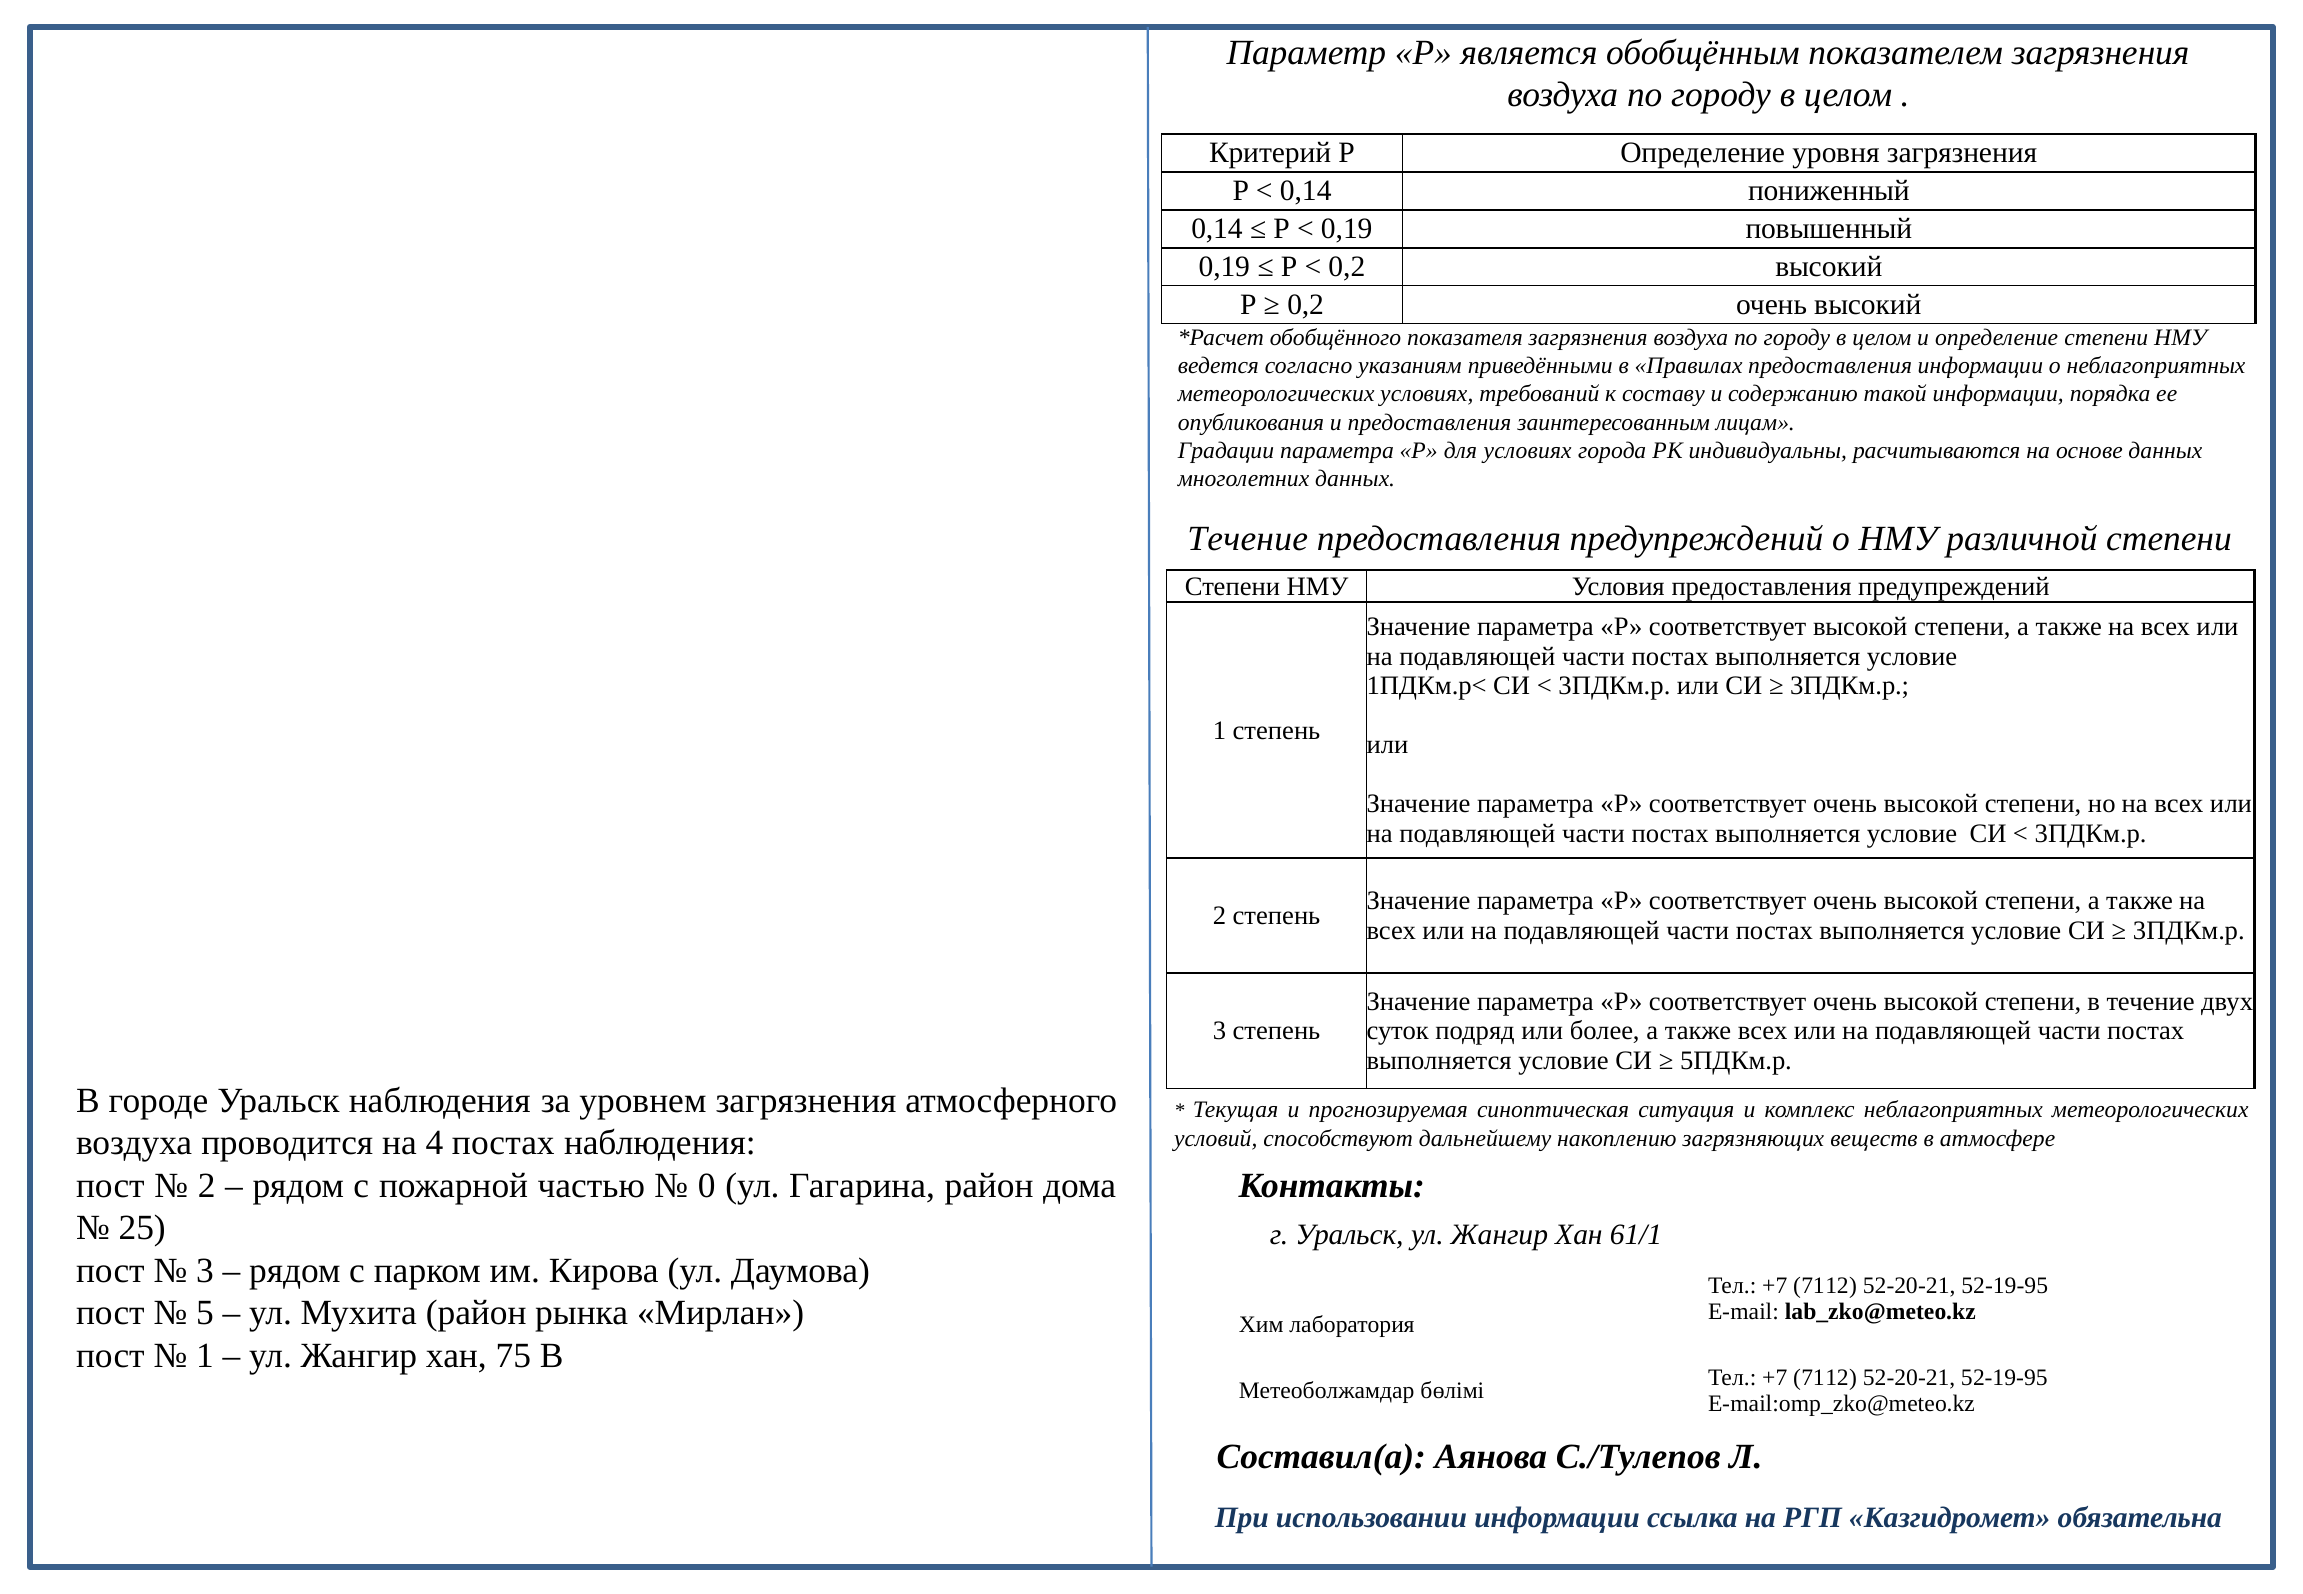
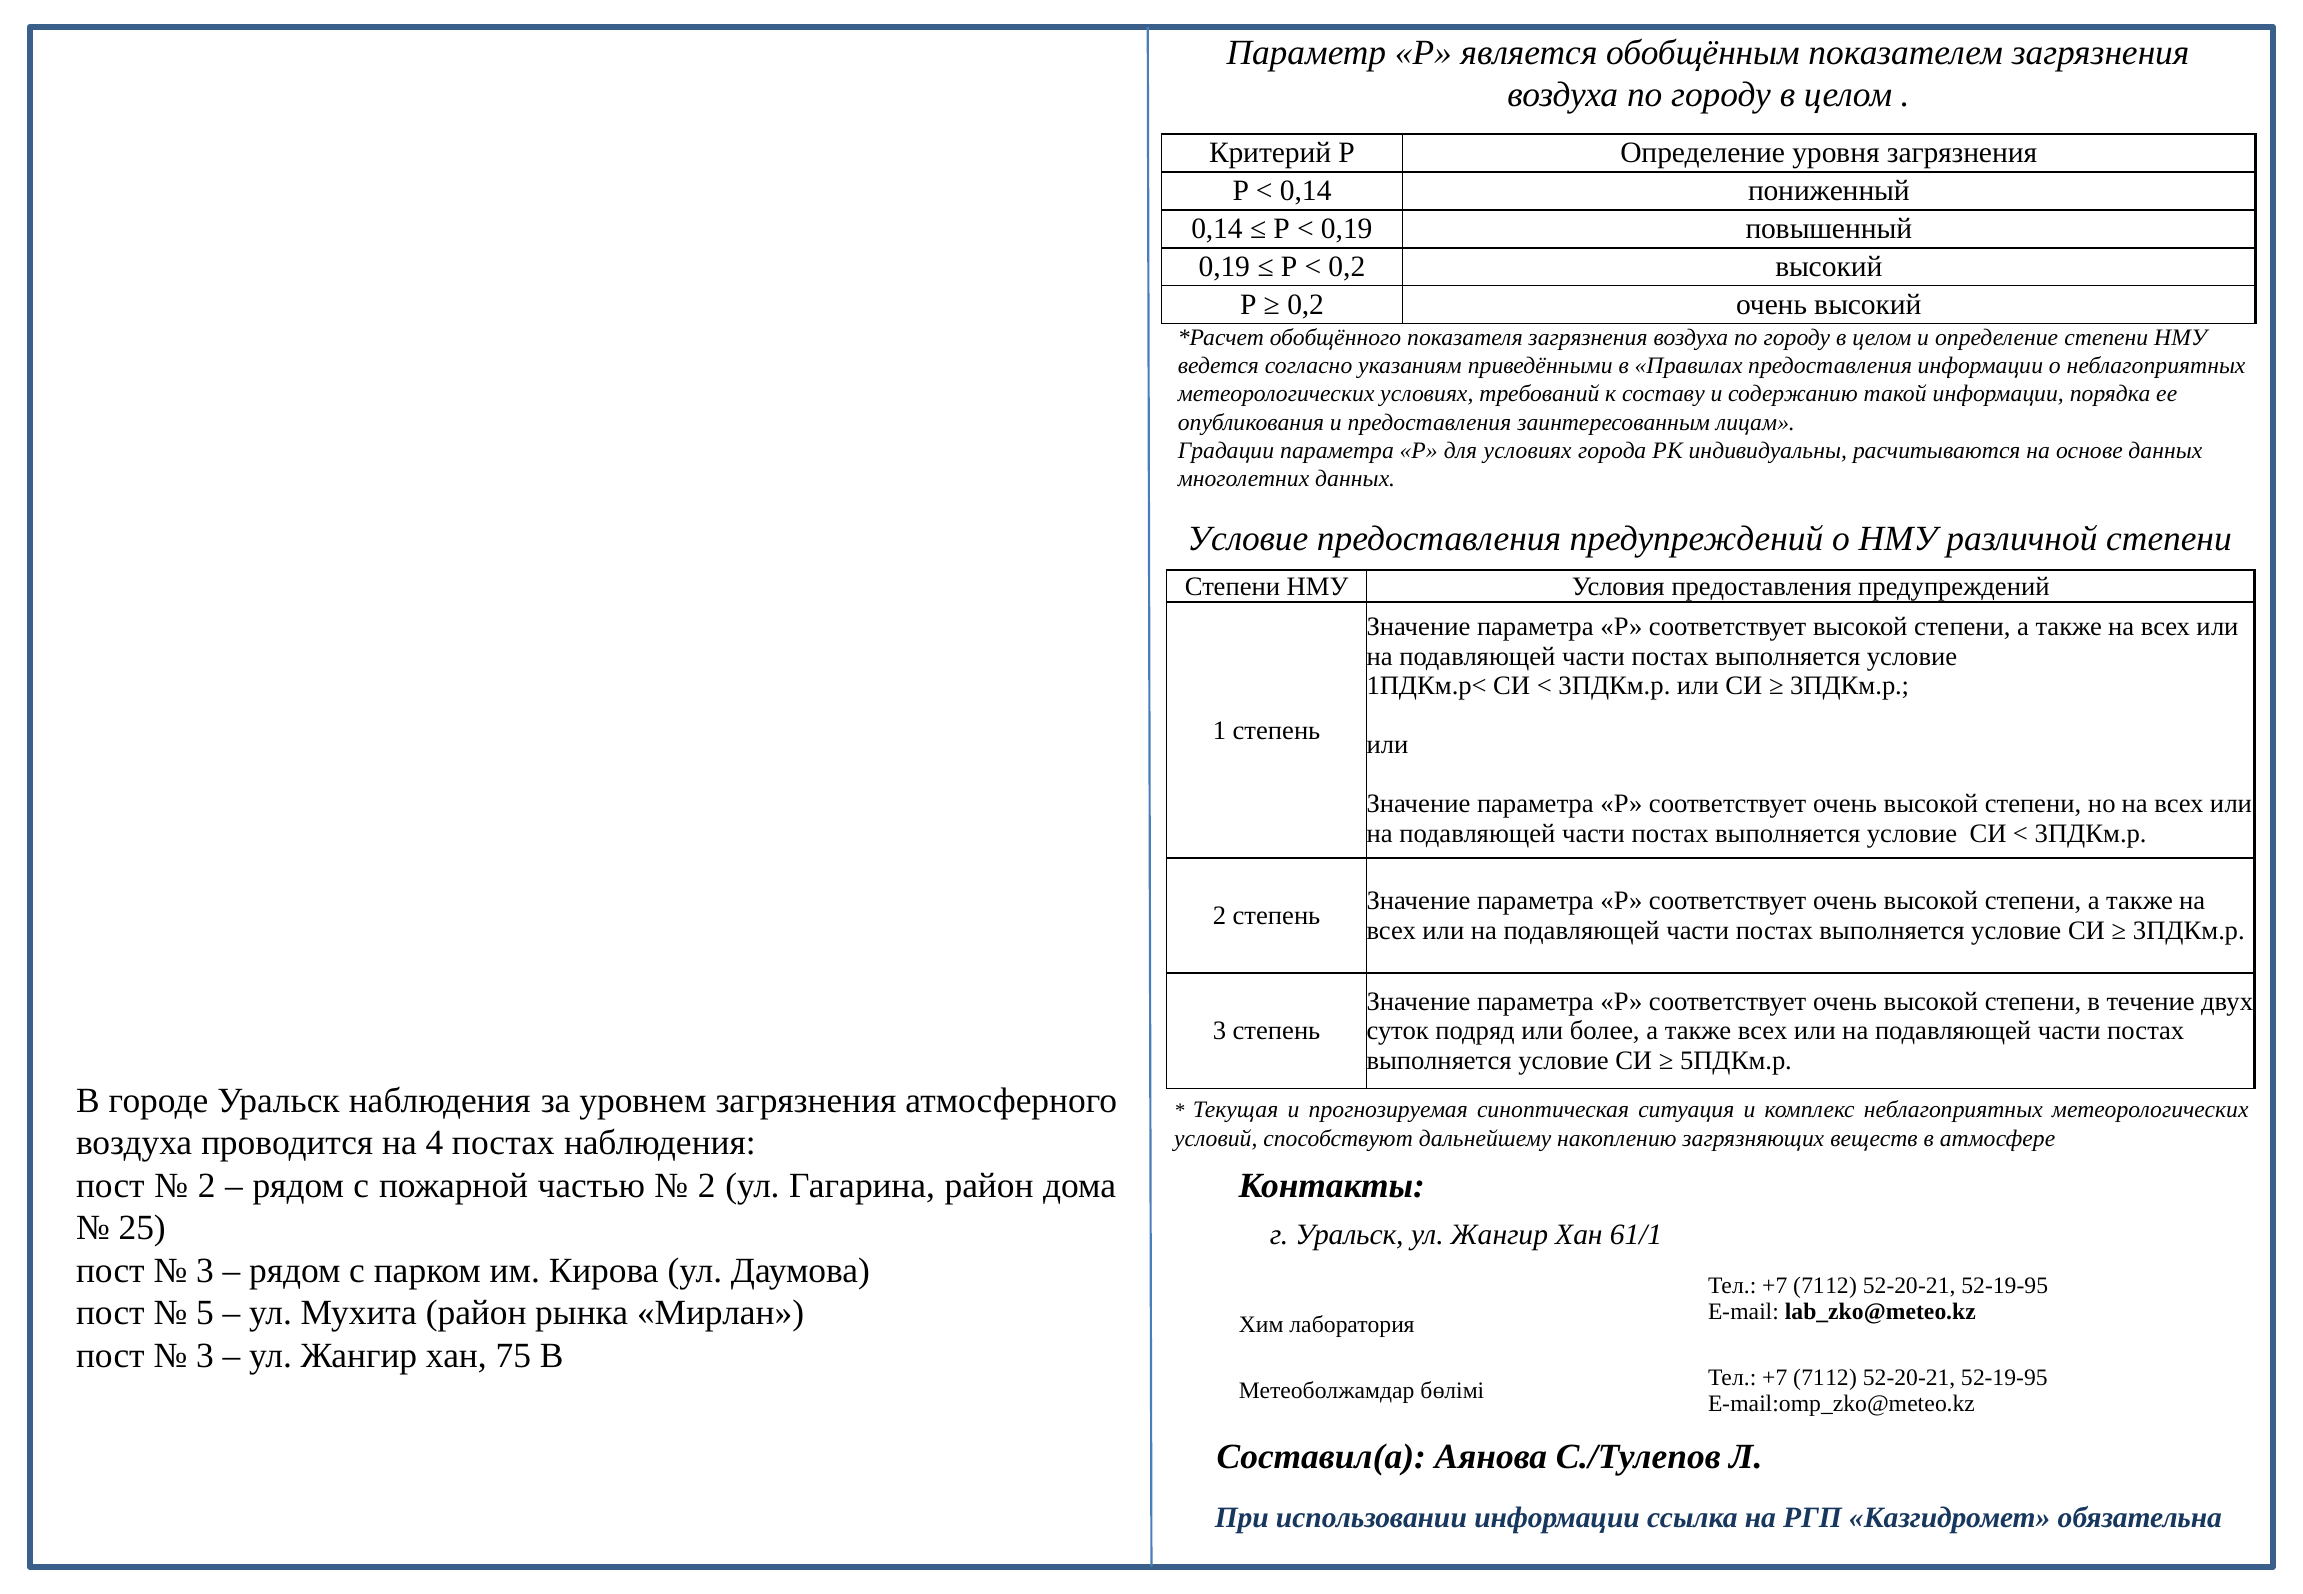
Течение at (1248, 539): Течение -> Условие
0 at (707, 1186): 0 -> 2
1 at (205, 1356): 1 -> 3
